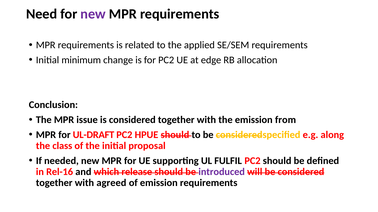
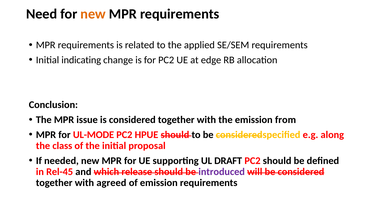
new at (93, 14) colour: purple -> orange
minimum: minimum -> indicating
UL-DRAFT: UL-DRAFT -> UL-MODE
FULFIL: FULFIL -> DRAFT
Rel-16: Rel-16 -> Rel-45
